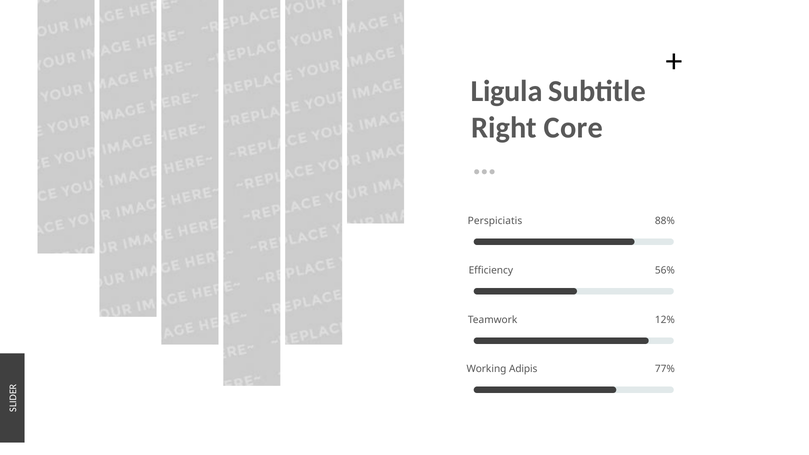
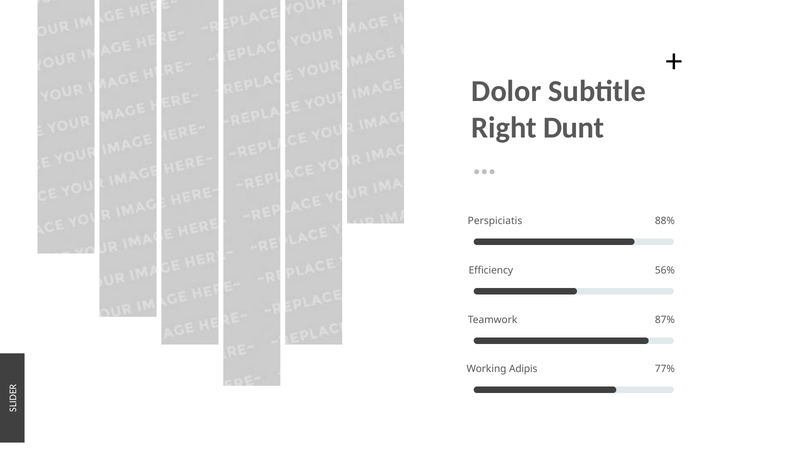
Ligula: Ligula -> Dolor
Core: Core -> Dunt
12%: 12% -> 87%
